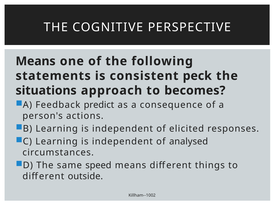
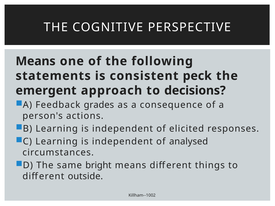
situations: situations -> emergent
becomes: becomes -> decisions
predict: predict -> grades
speed: speed -> bright
